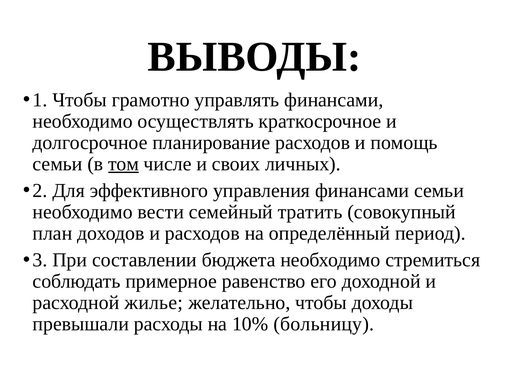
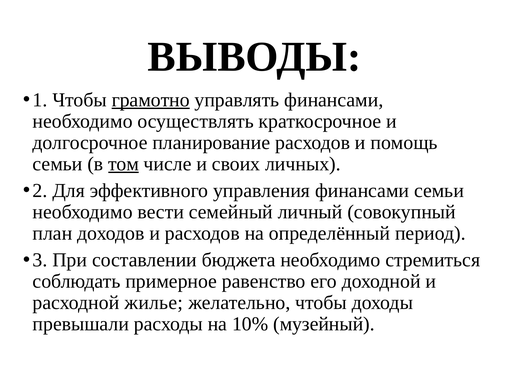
грамотно underline: none -> present
тратить: тратить -> личный
больницу: больницу -> музейный
